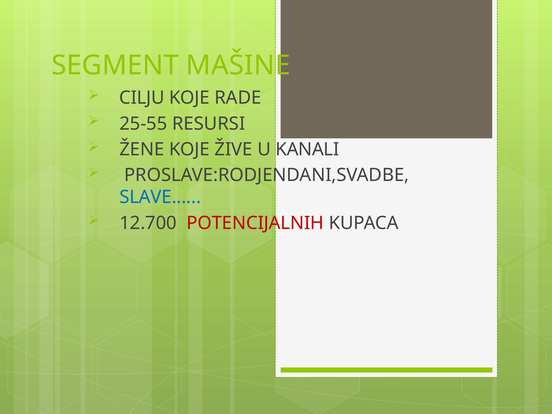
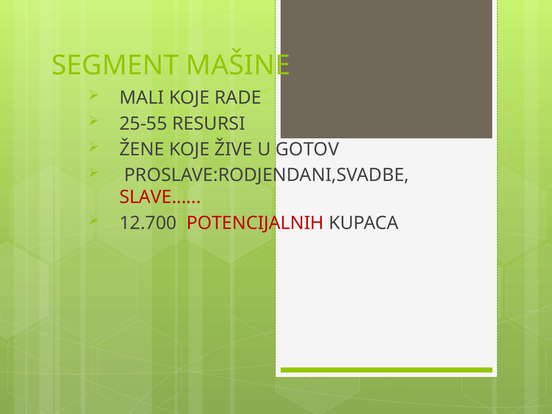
CILJU: CILJU -> MALI
KANALI: KANALI -> GOTOV
SLAVE colour: blue -> red
